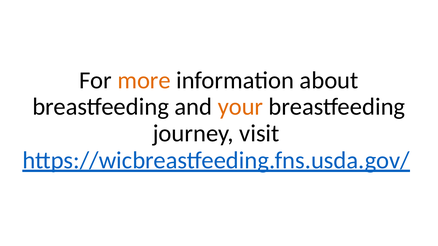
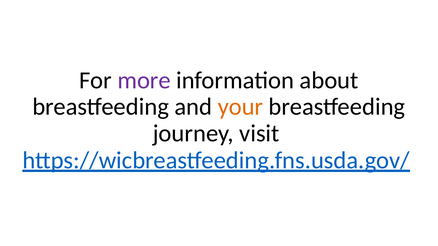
more colour: orange -> purple
